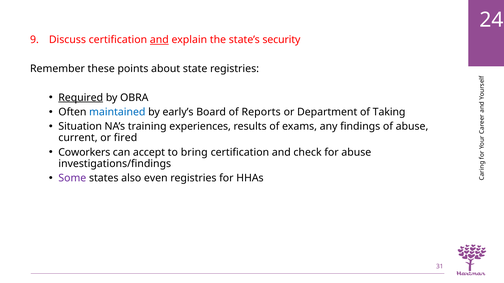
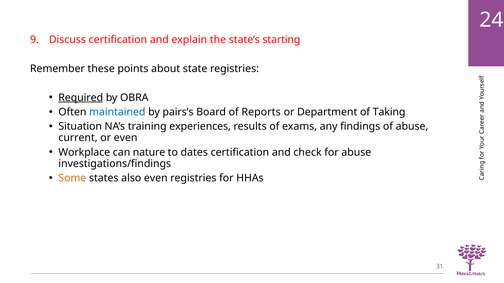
and at (159, 40) underline: present -> none
security: security -> starting
early’s: early’s -> pairs’s
or fired: fired -> even
Coworkers: Coworkers -> Workplace
accept: accept -> nature
bring: bring -> dates
Some colour: purple -> orange
